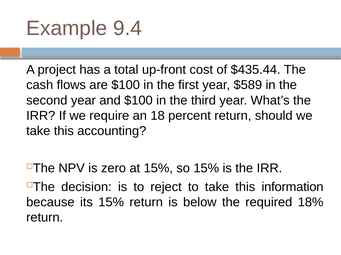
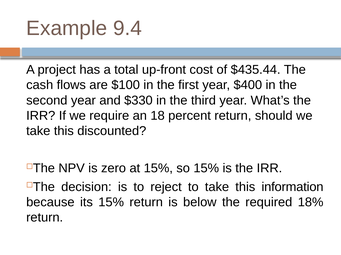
$589: $589 -> $400
and $100: $100 -> $330
accounting: accounting -> discounted
